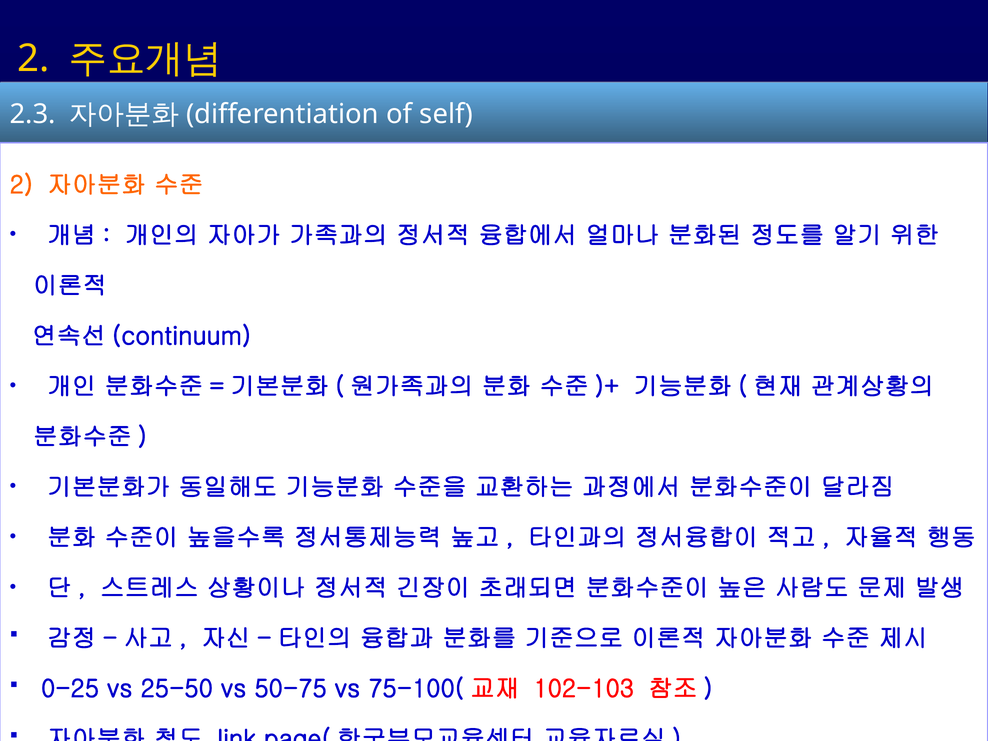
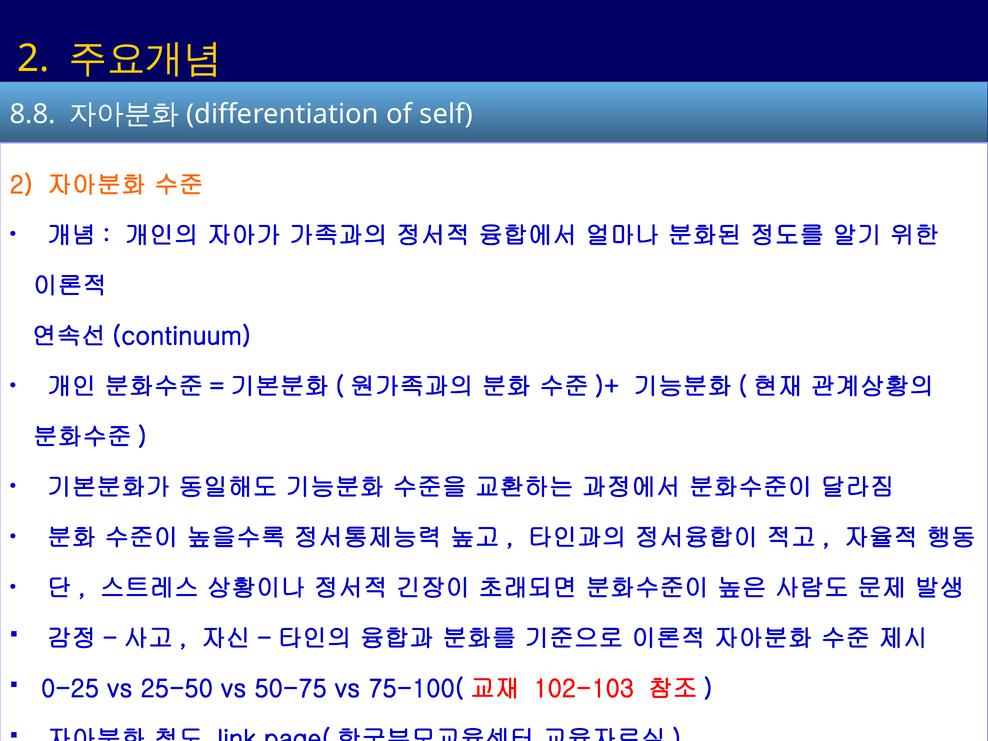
2.3: 2.3 -> 8.8
